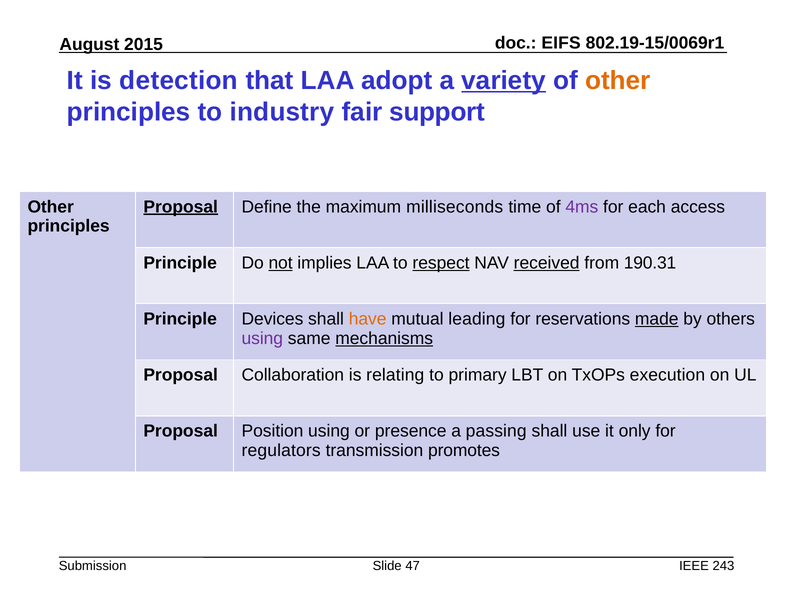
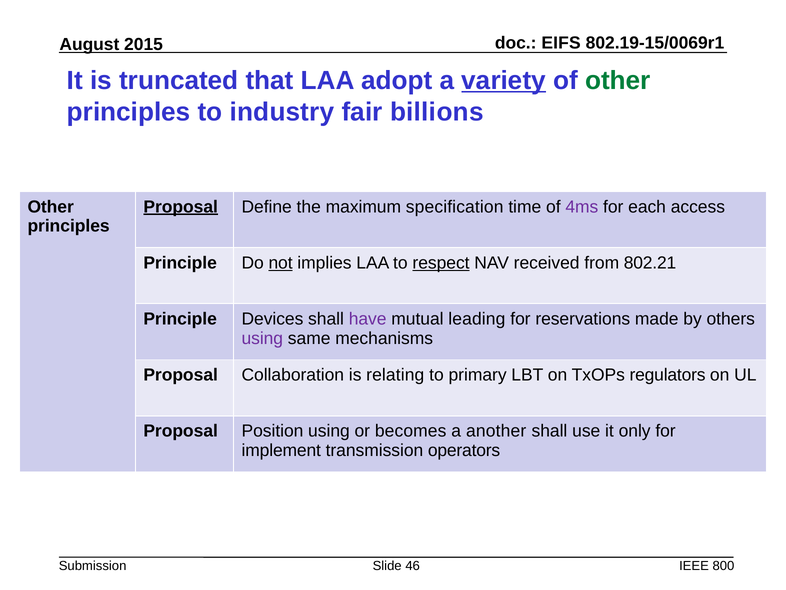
detection: detection -> truncated
other at (618, 80) colour: orange -> green
support: support -> billions
milliseconds: milliseconds -> specification
received underline: present -> none
190.31: 190.31 -> 802.21
have colour: orange -> purple
made underline: present -> none
mechanisms underline: present -> none
execution: execution -> regulators
presence: presence -> becomes
passing: passing -> another
regulators: regulators -> implement
promotes: promotes -> operators
47: 47 -> 46
243: 243 -> 800
